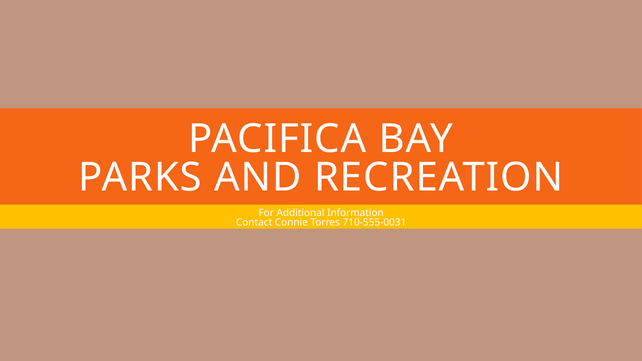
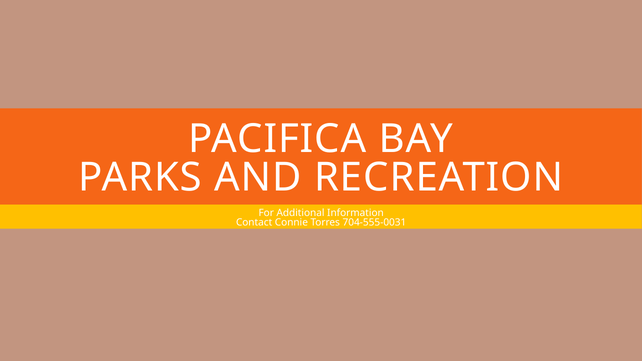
710-555-0031: 710-555-0031 -> 704-555-0031
